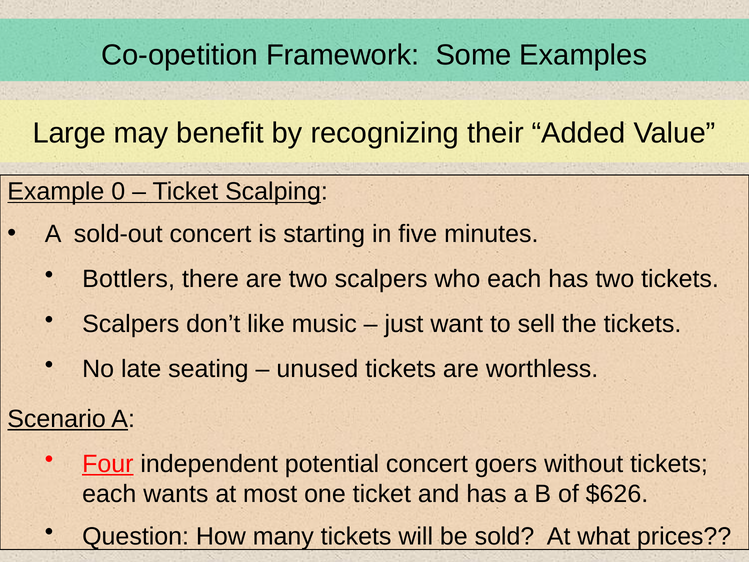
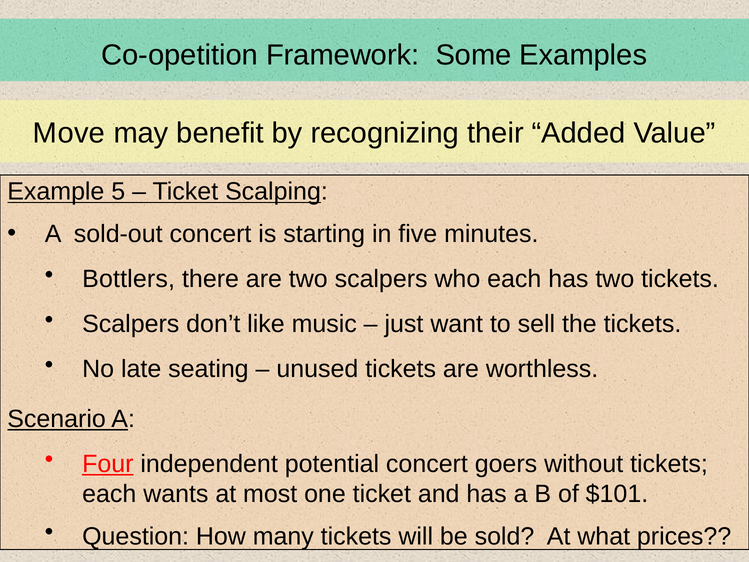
Large: Large -> Move
0: 0 -> 5
$626: $626 -> $101
